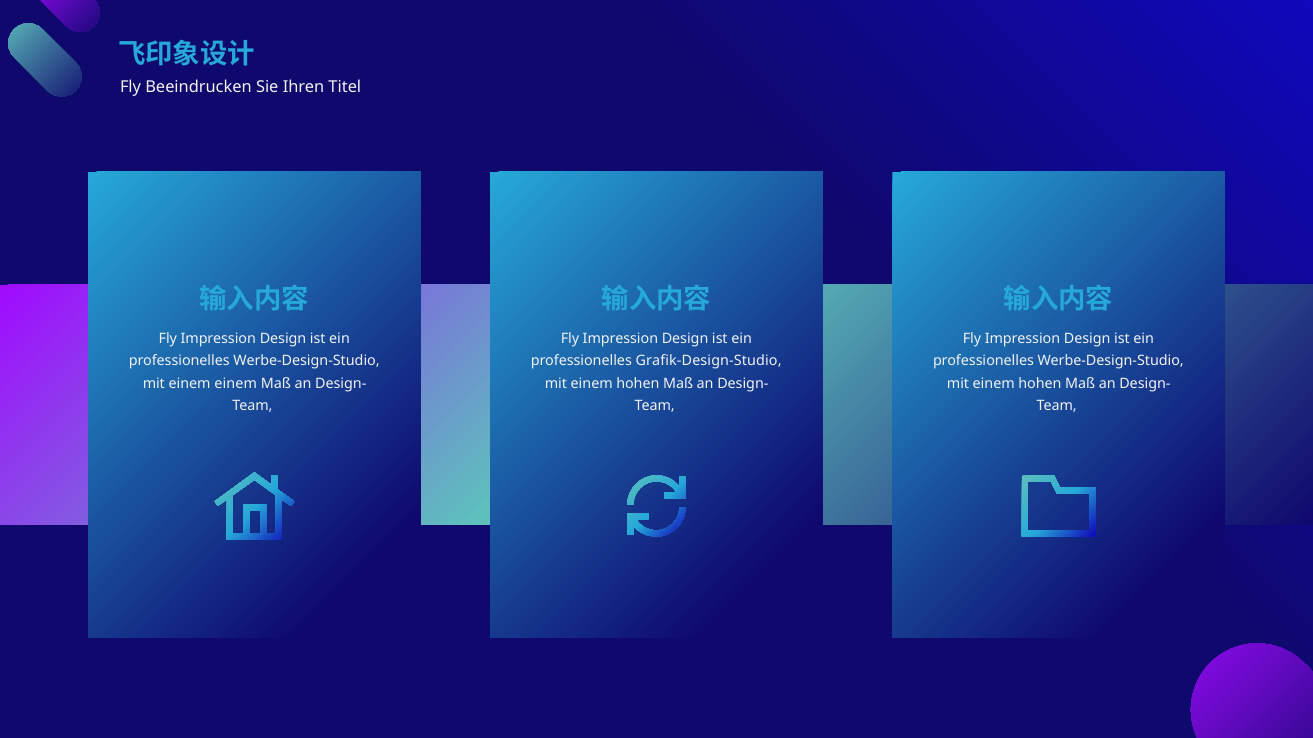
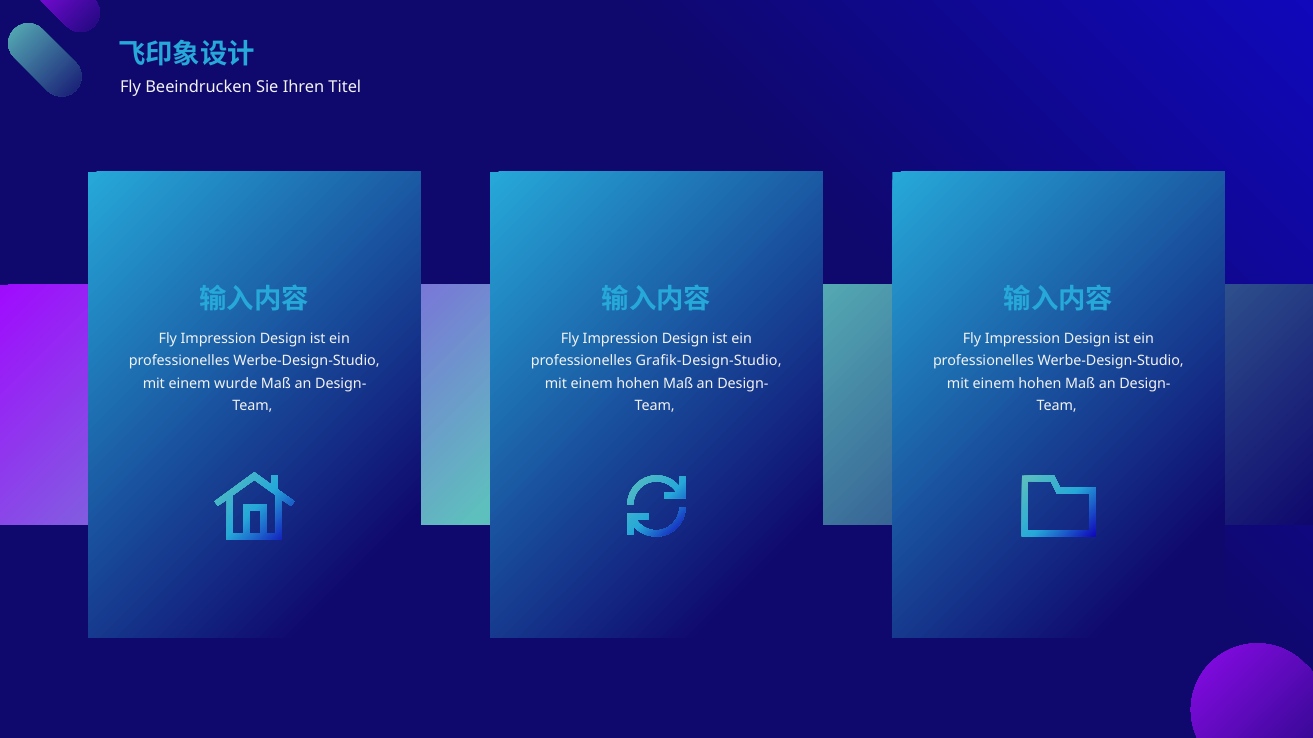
einem einem: einem -> wurde
